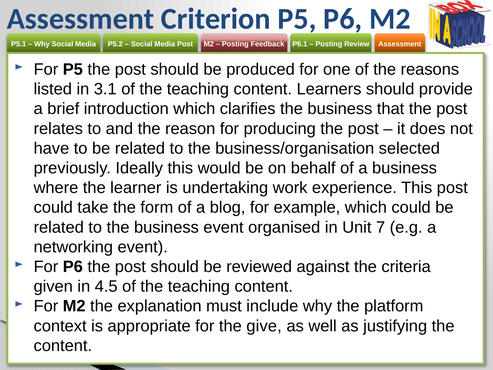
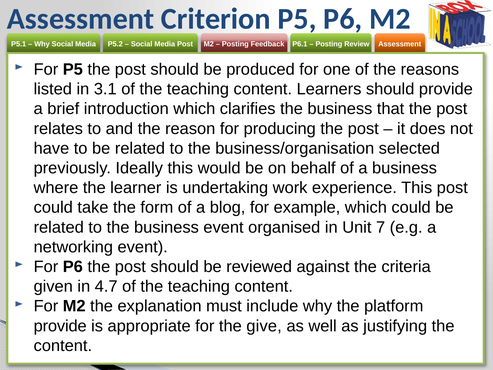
4.5: 4.5 -> 4.7
context at (60, 326): context -> provide
